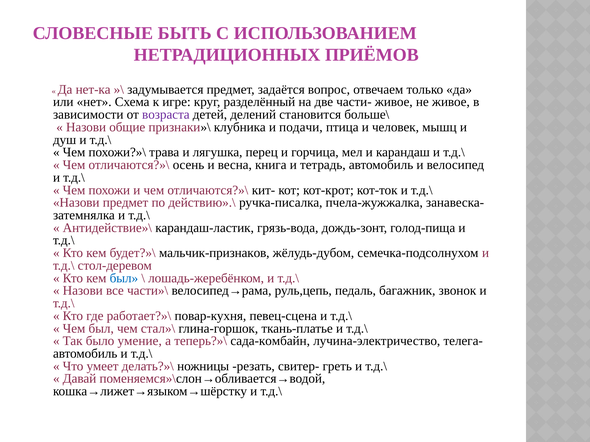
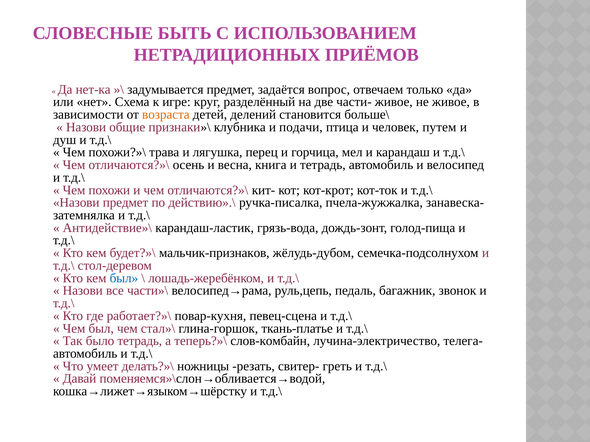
возраста colour: purple -> orange
мышц: мышц -> путем
было умение: умение -> тетрадь
сада-комбайн: сада-комбайн -> слов-комбайн
